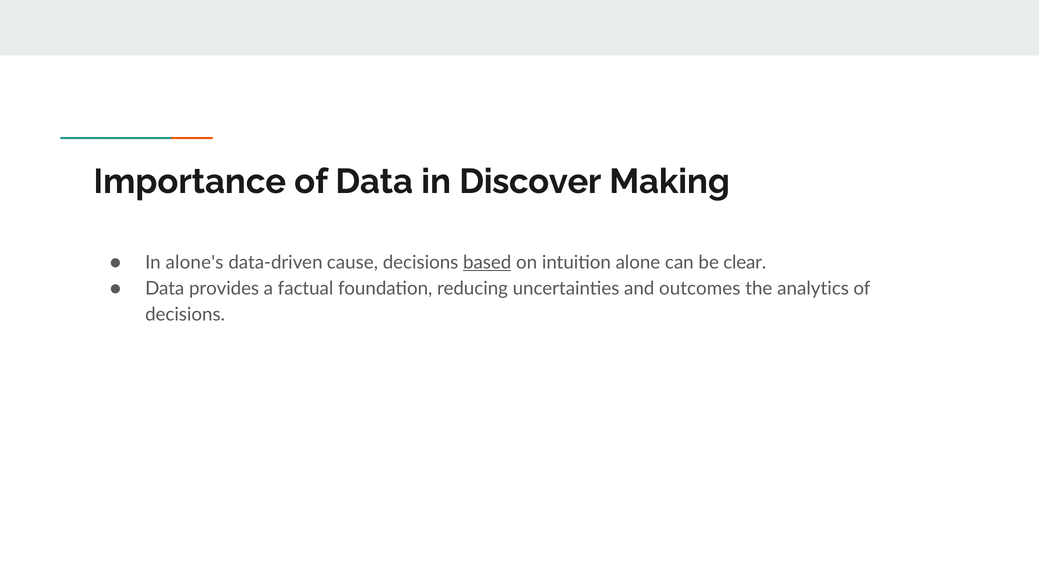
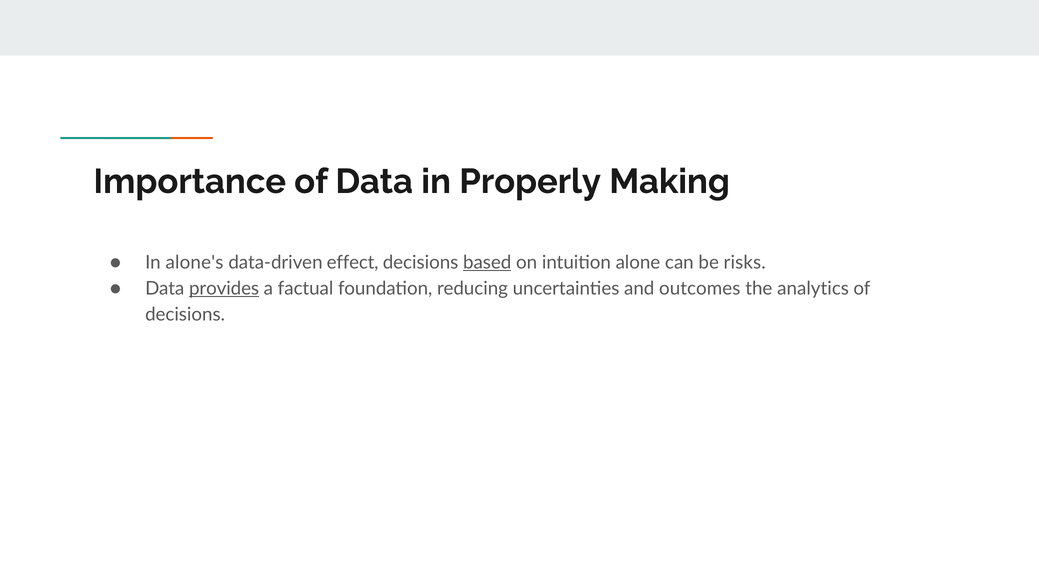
Discover: Discover -> Properly
cause: cause -> effect
clear: clear -> risks
provides underline: none -> present
